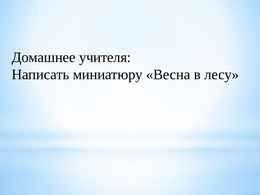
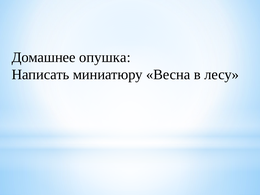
учителя: учителя -> опушка
